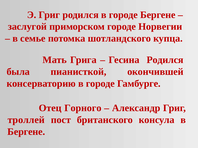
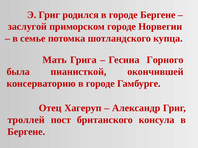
Гесина Родился: Родился -> Горного
Горного: Горного -> Хагеруп
